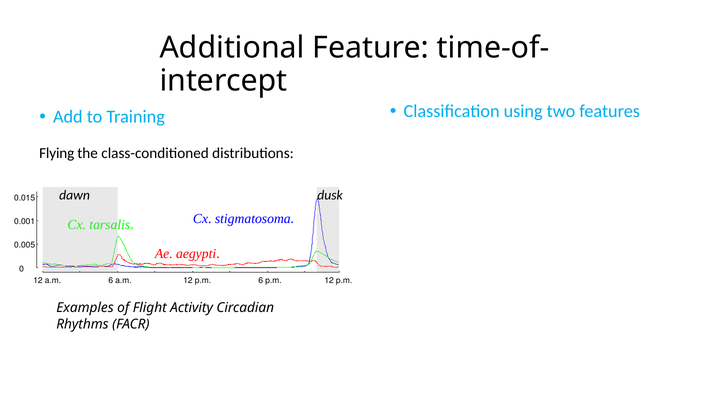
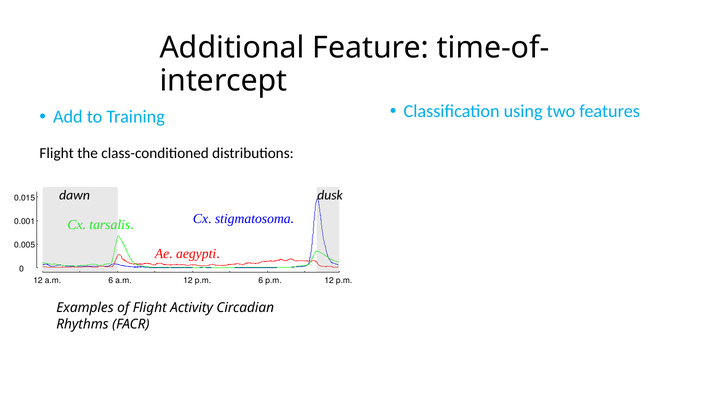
Flying at (57, 153): Flying -> Flight
